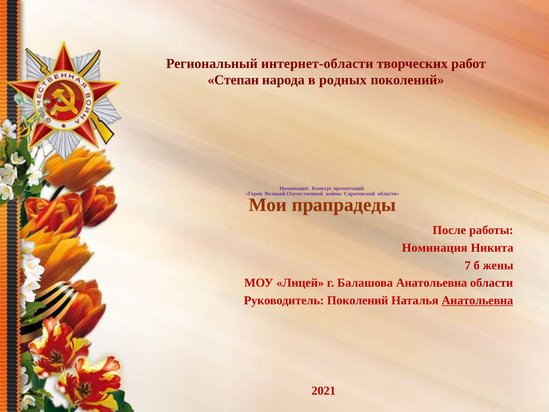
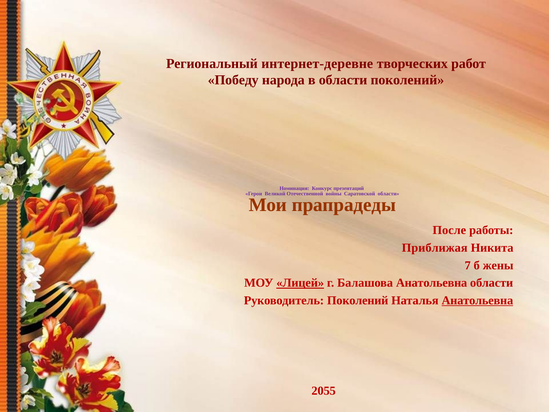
интернет-области: интернет-области -> интернет-деревне
Степан: Степан -> Победу
в родных: родных -> области
Номинация at (435, 248): Номинация -> Приближая
Лицей underline: none -> present
2021: 2021 -> 2055
